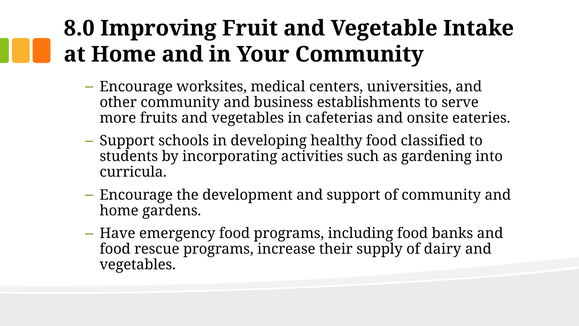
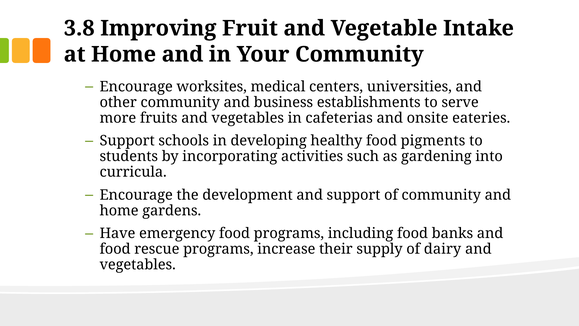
8.0: 8.0 -> 3.8
classified: classified -> pigments
